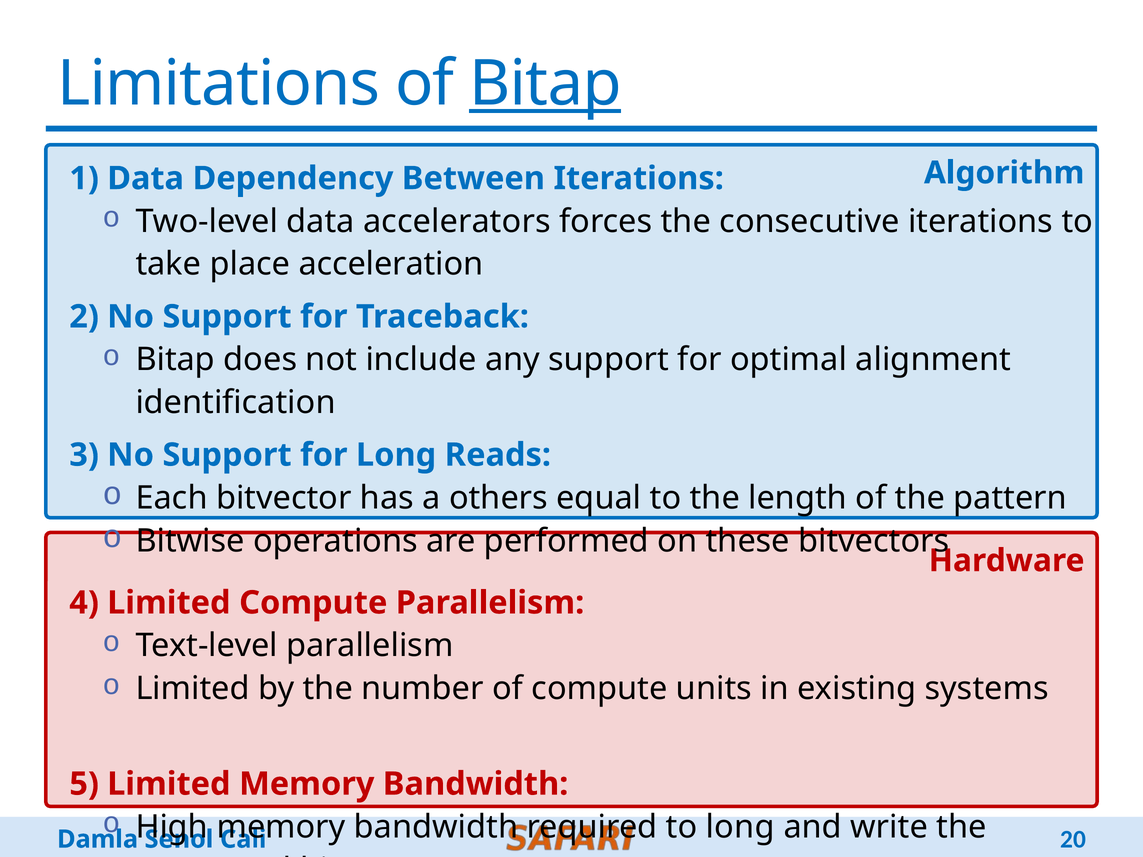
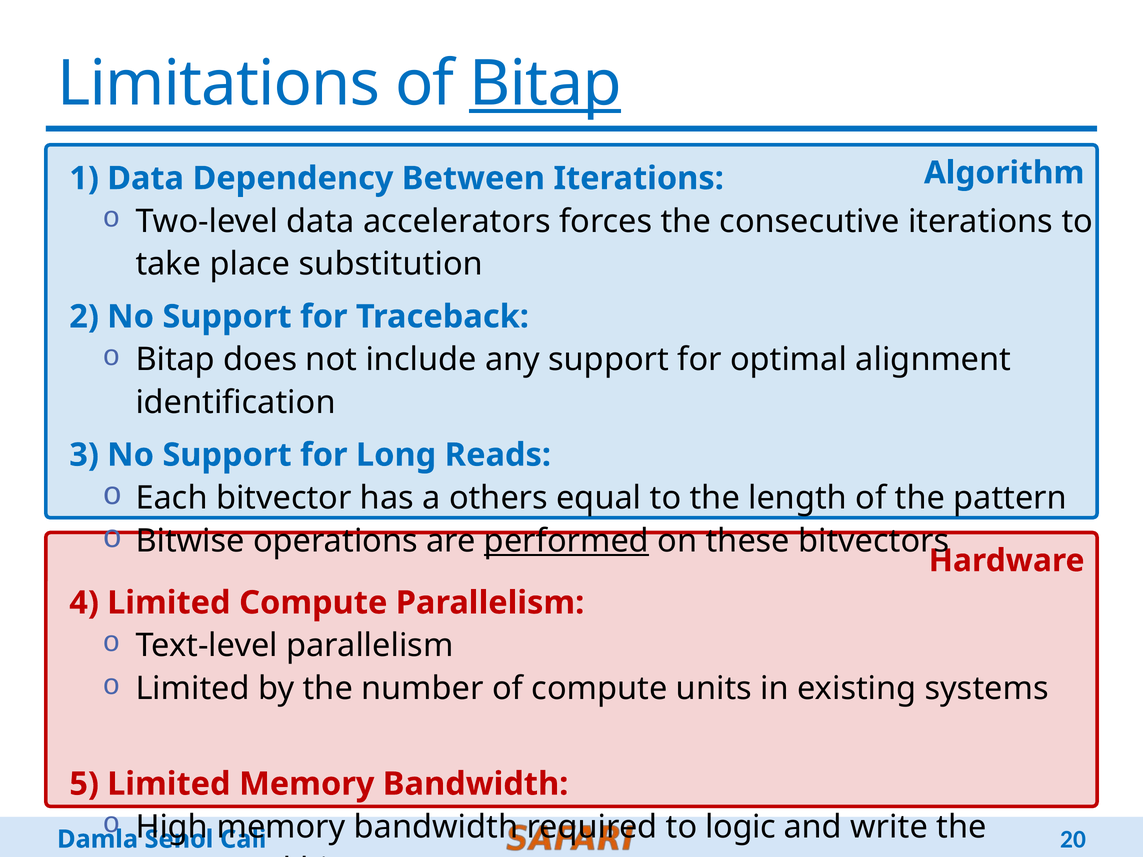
acceleration: acceleration -> substitution
performed underline: none -> present
to long: long -> logic
